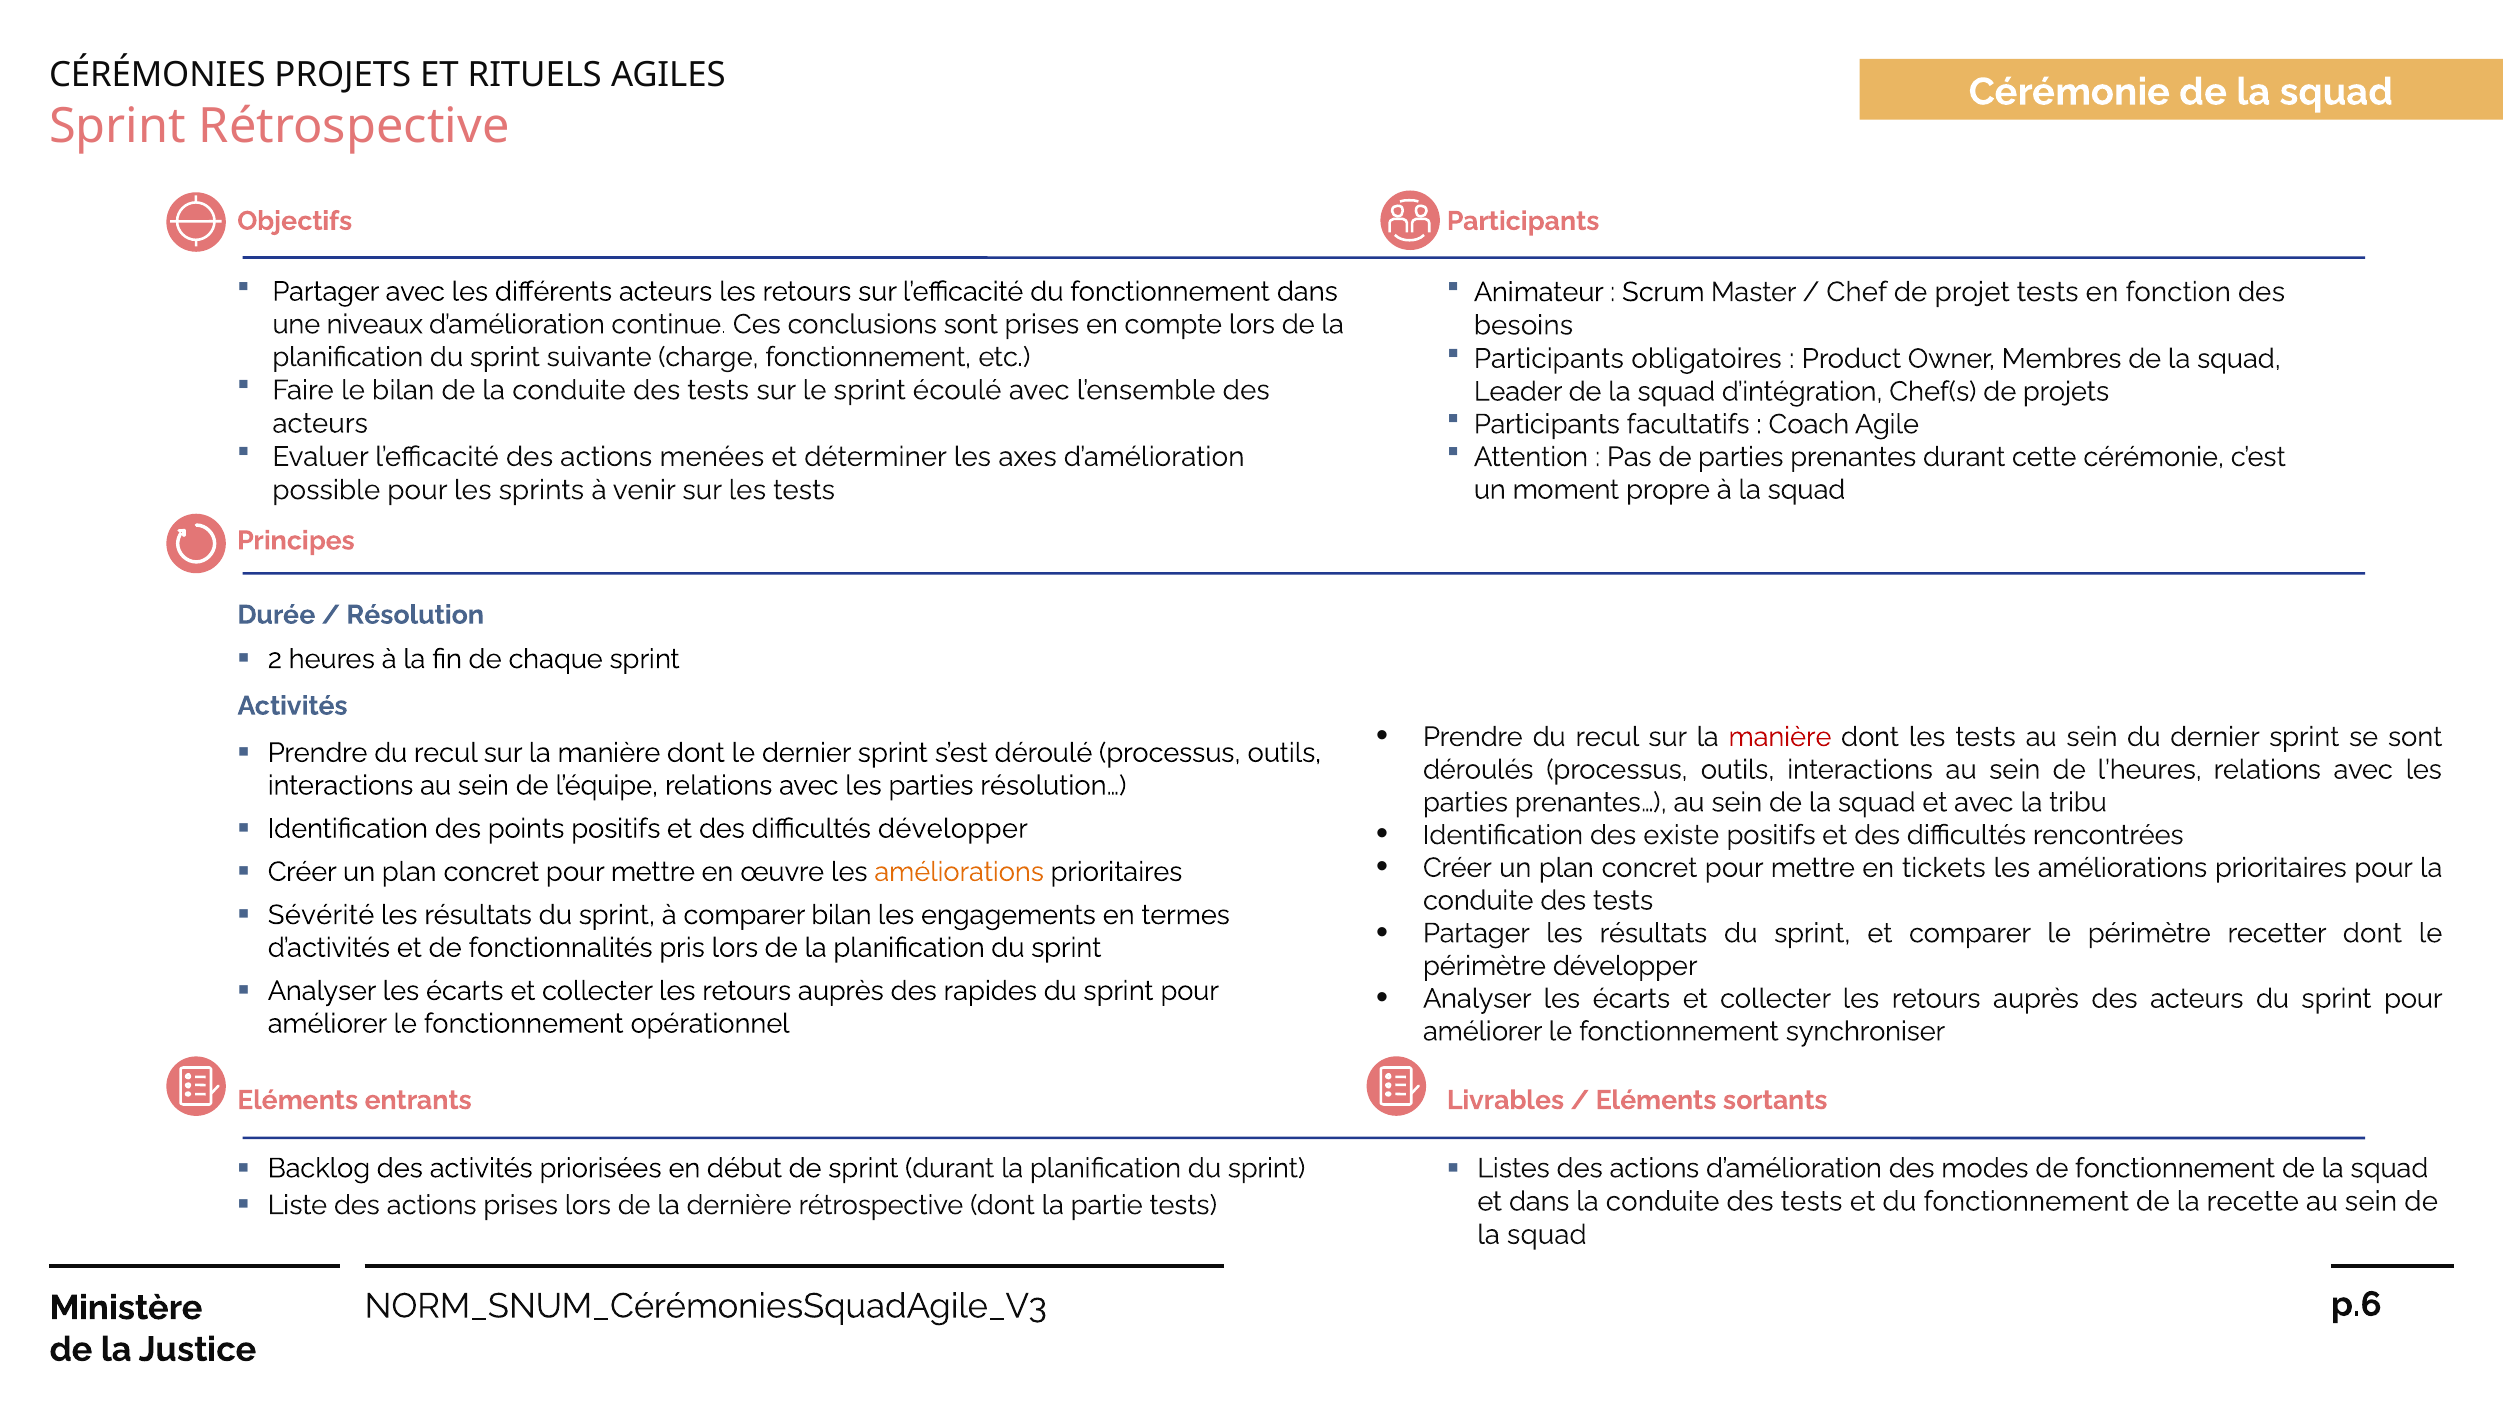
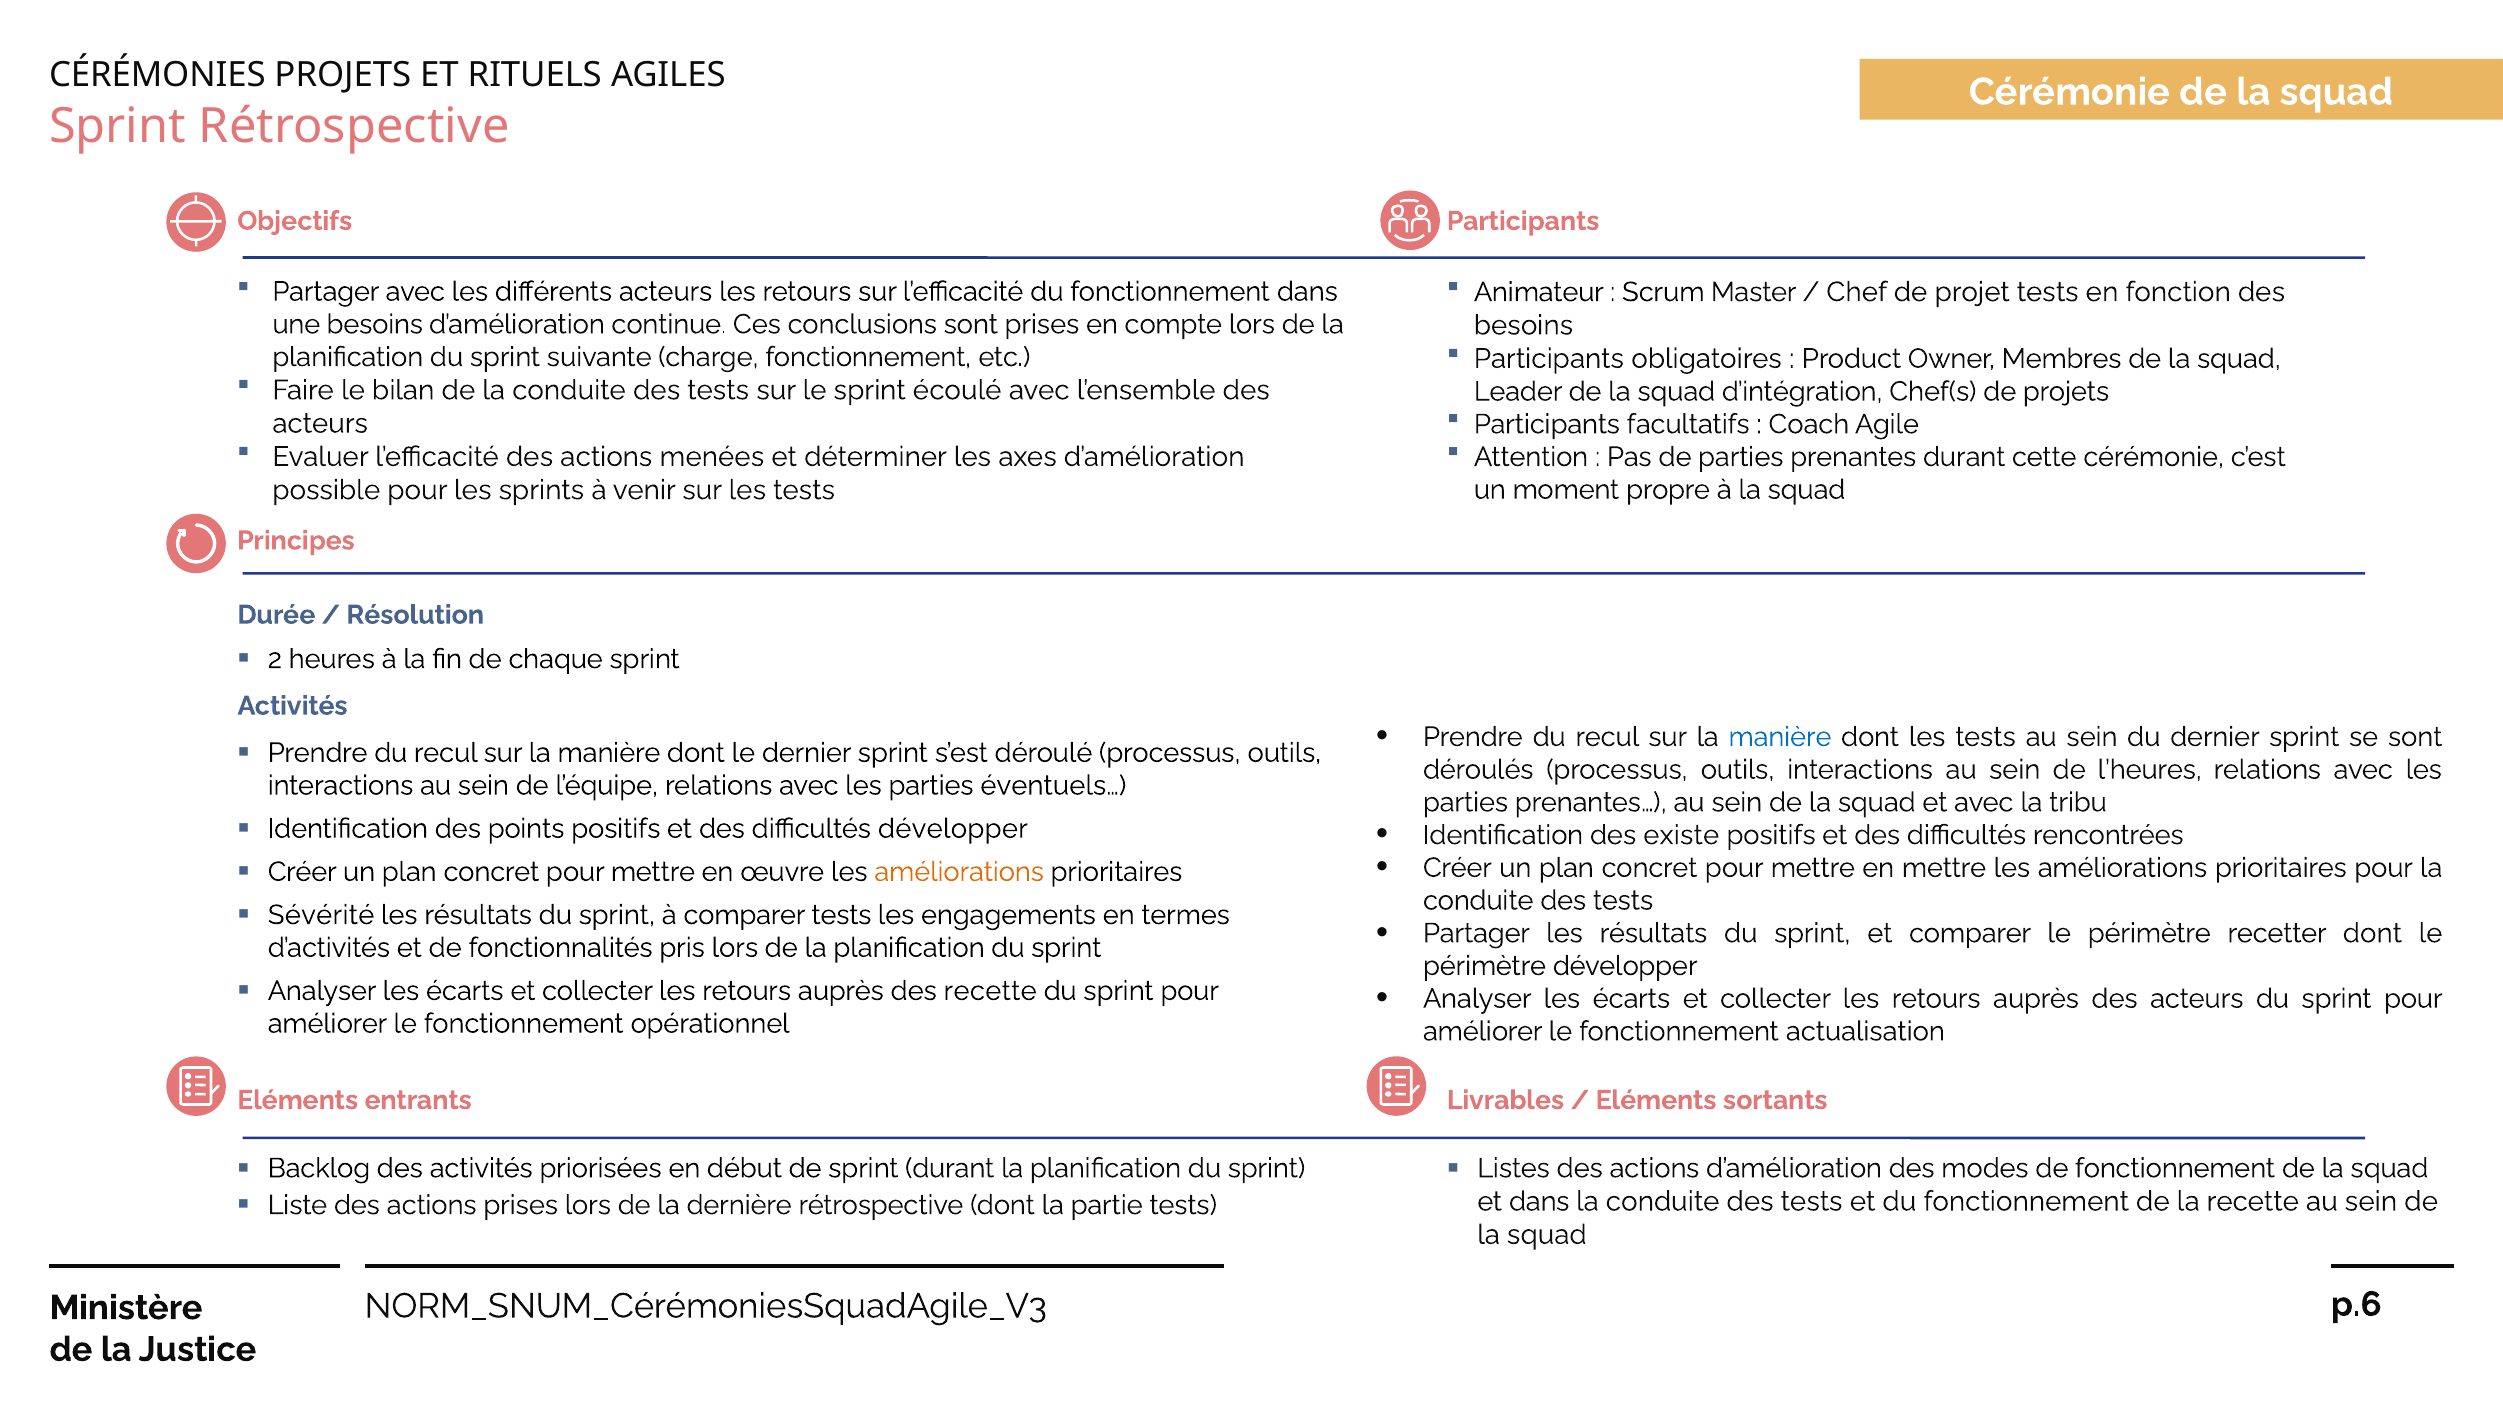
une niveaux: niveaux -> besoins
manière at (1780, 737) colour: red -> blue
résolution…: résolution… -> éventuels…
en tickets: tickets -> mettre
comparer bilan: bilan -> tests
des rapides: rapides -> recette
synchroniser: synchroniser -> actualisation
